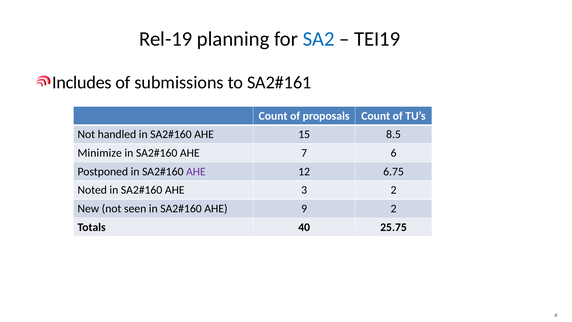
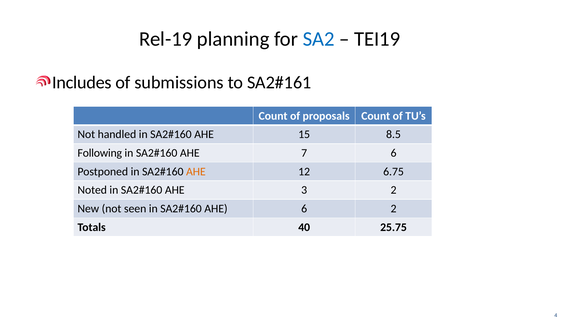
Minimize: Minimize -> Following
AHE at (196, 171) colour: purple -> orange
AHE 9: 9 -> 6
